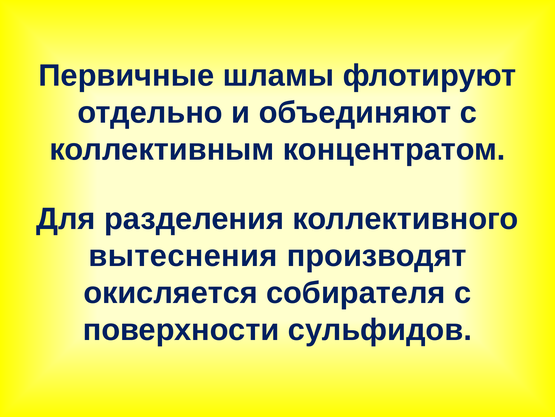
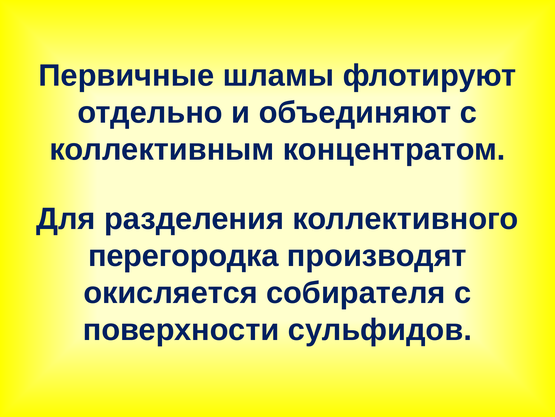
вытеснения: вытеснения -> перегородка
